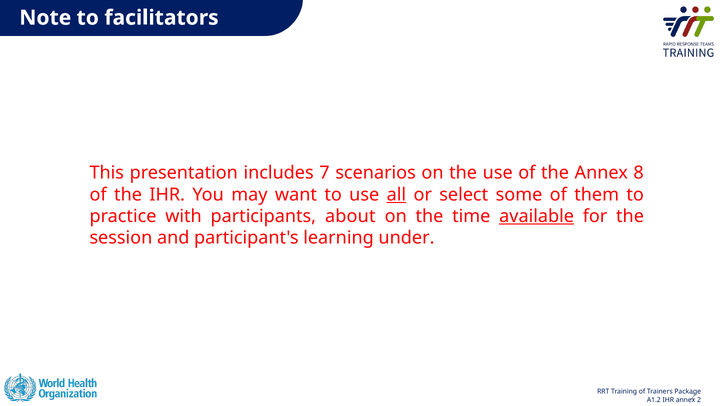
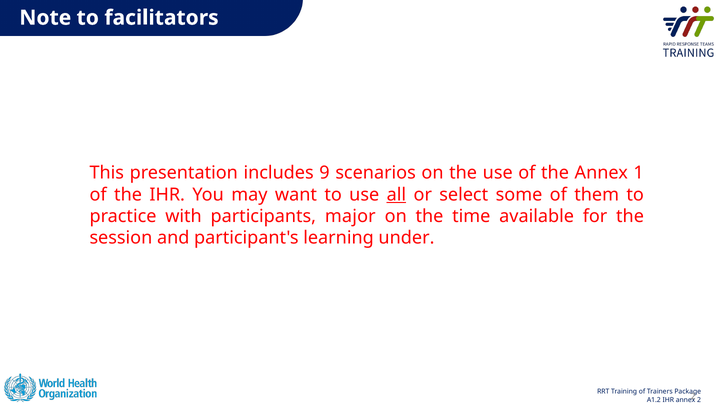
7: 7 -> 9
8: 8 -> 1
about: about -> major
available underline: present -> none
